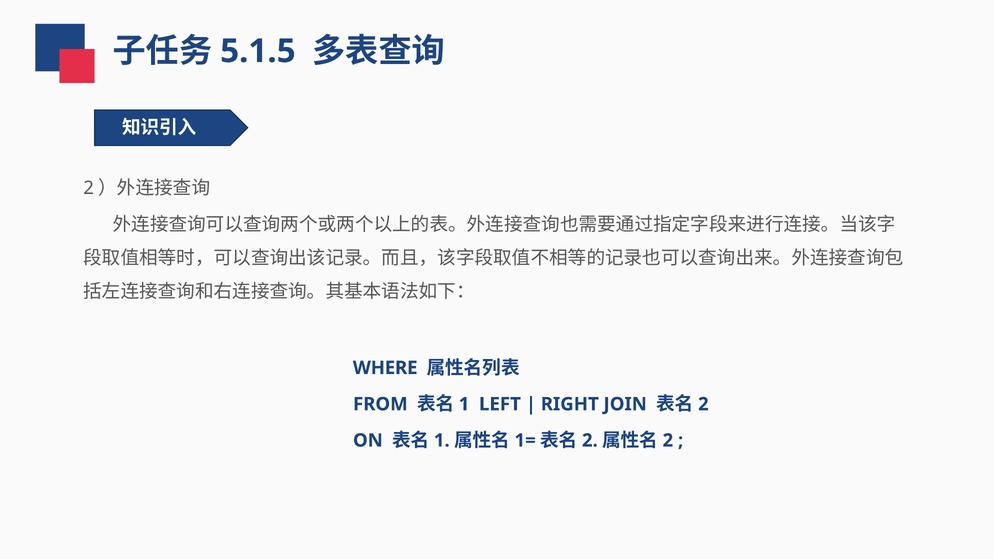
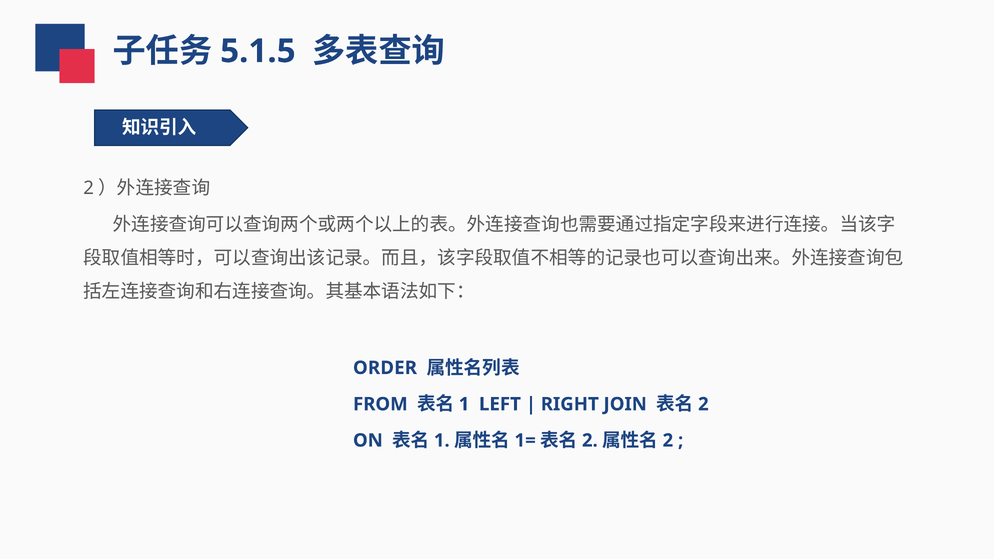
WHERE: WHERE -> ORDER
